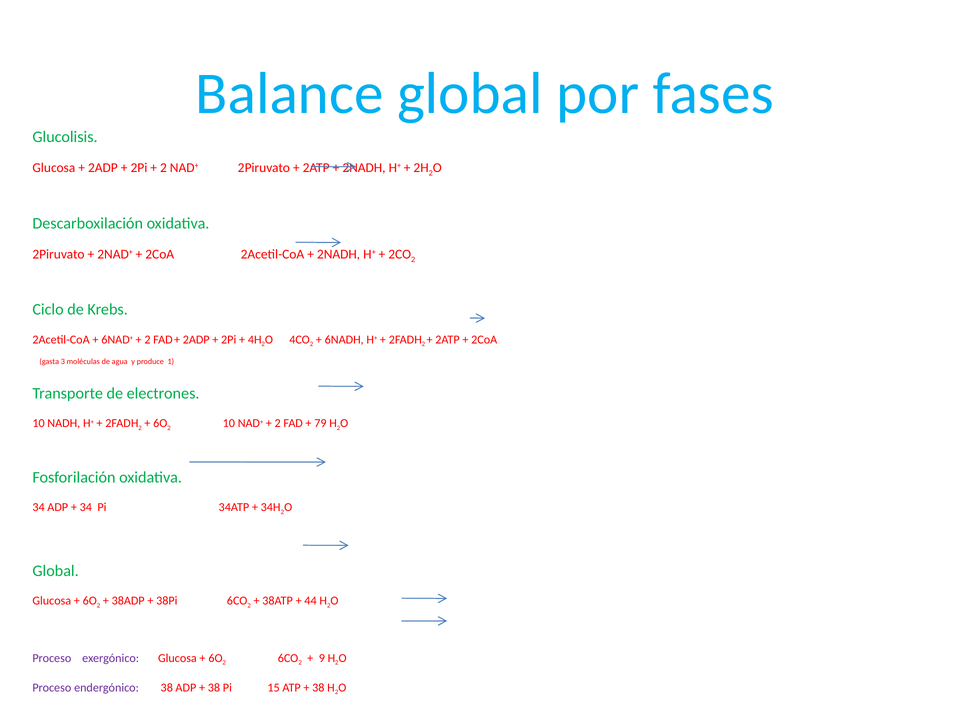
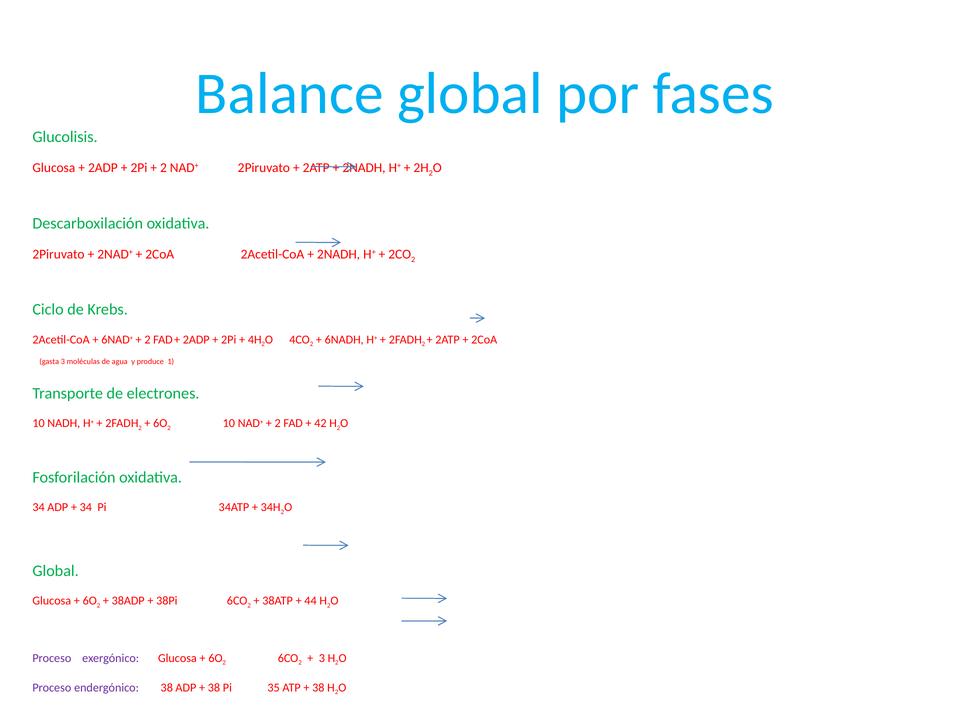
79: 79 -> 42
9 at (322, 659): 9 -> 3
15: 15 -> 35
